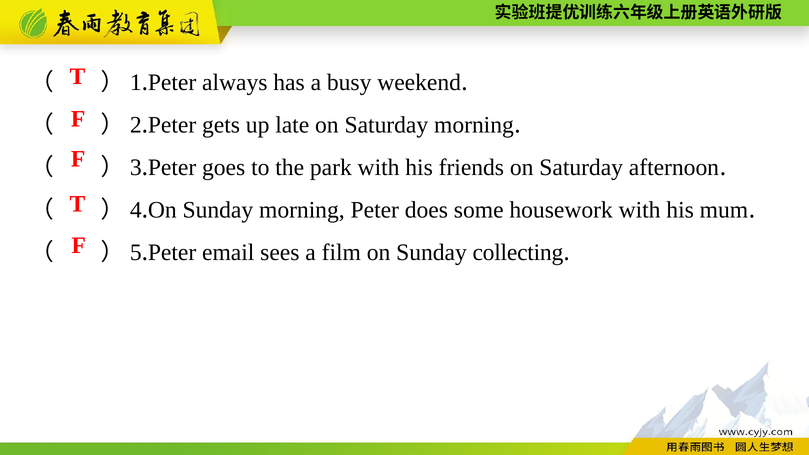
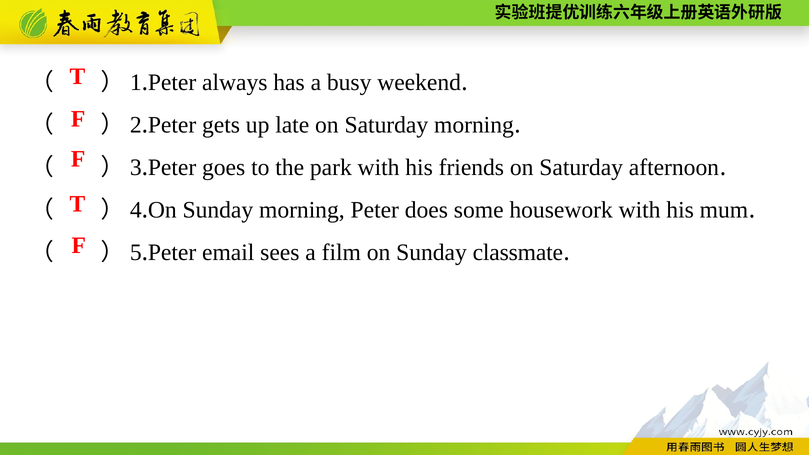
collecting: collecting -> classmate
